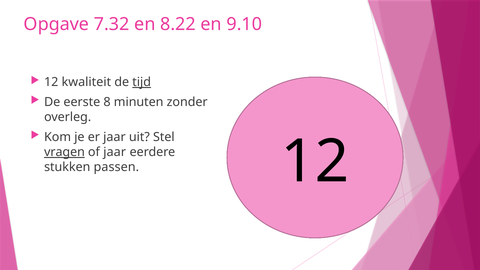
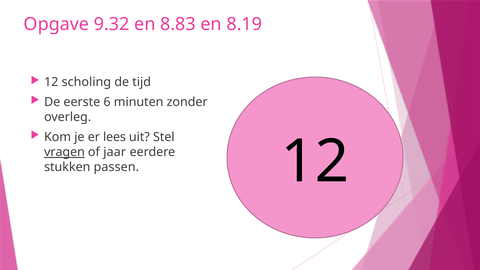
7.32: 7.32 -> 9.32
8.22: 8.22 -> 8.83
9.10: 9.10 -> 8.19
kwaliteit: kwaliteit -> scholing
tijd underline: present -> none
8: 8 -> 6
er jaar: jaar -> lees
